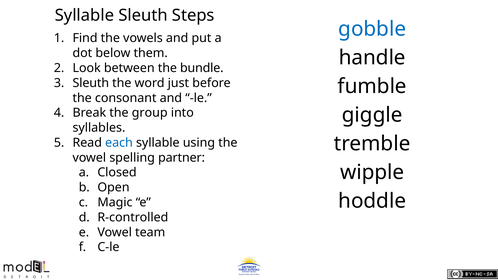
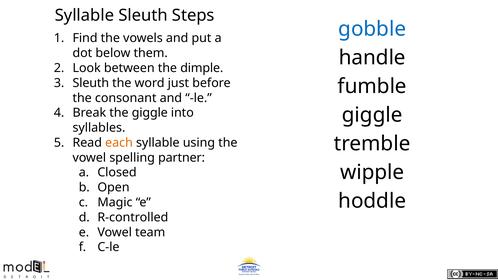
bundle: bundle -> dimple
the group: group -> giggle
each colour: blue -> orange
